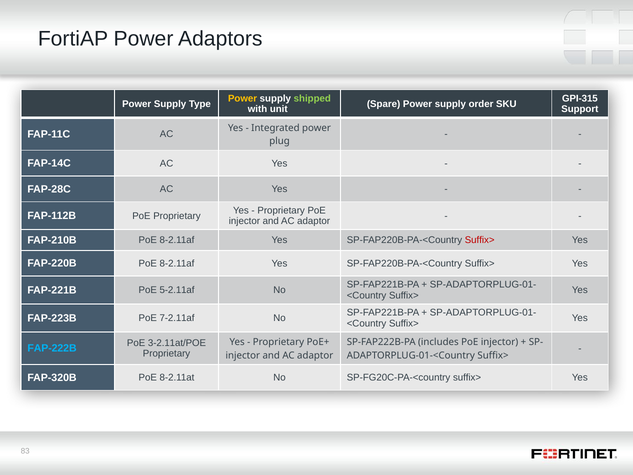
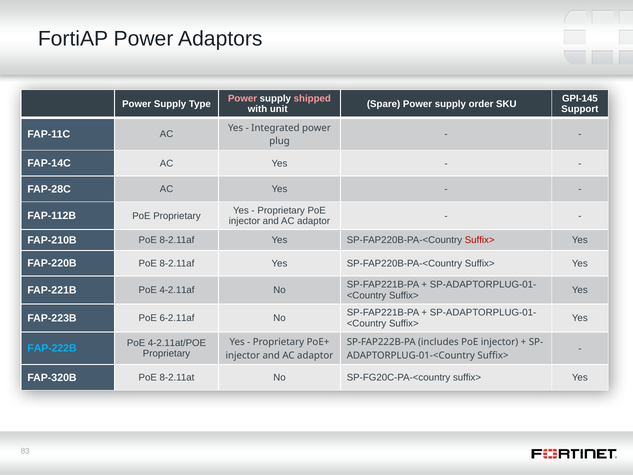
Power at (243, 98) colour: yellow -> pink
shipped colour: light green -> pink
GPI-315: GPI-315 -> GPI-145
5-2.11af: 5-2.11af -> 4-2.11af
7-2.11af: 7-2.11af -> 6-2.11af
3-2.11at/POE: 3-2.11at/POE -> 4-2.11at/POE
